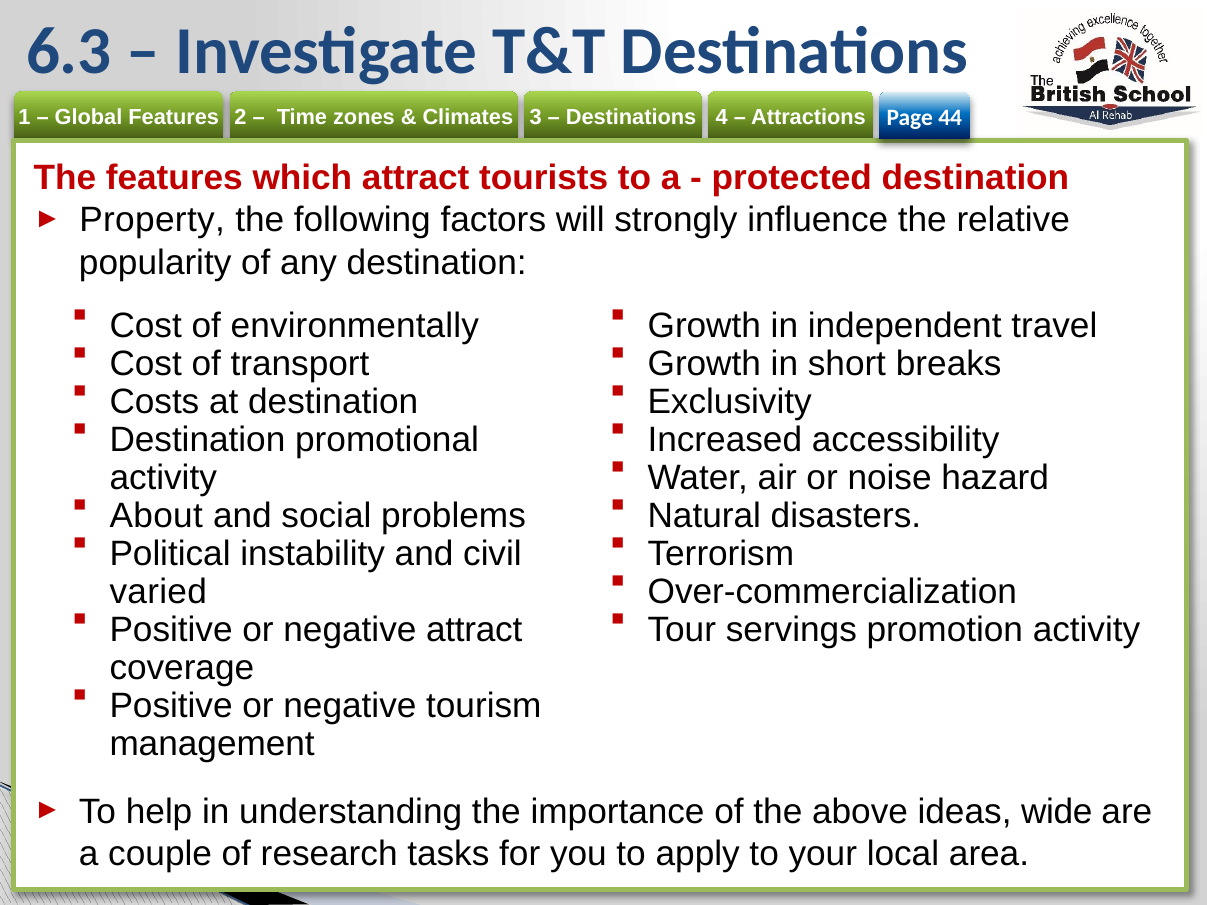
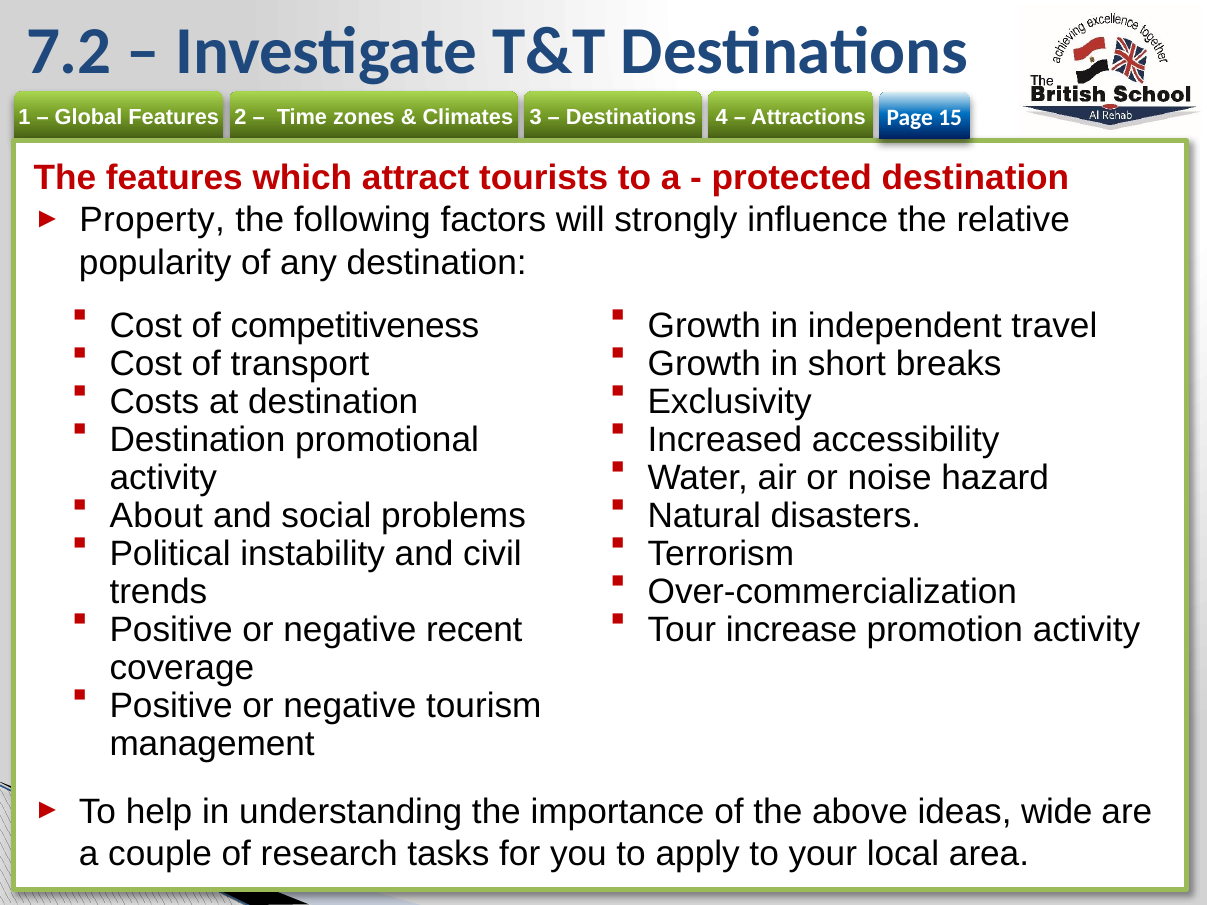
6.3: 6.3 -> 7.2
44: 44 -> 15
environmentally: environmentally -> competitiveness
varied: varied -> trends
negative attract: attract -> recent
servings: servings -> increase
